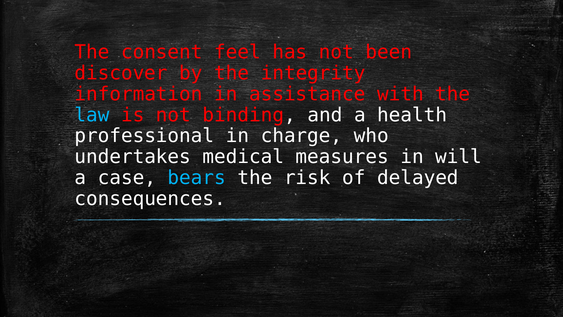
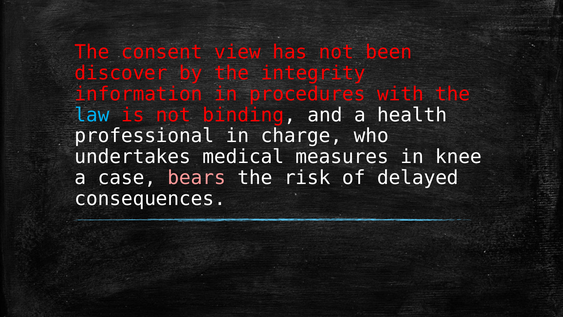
feel: feel -> view
assistance: assistance -> procedures
will: will -> knee
bears colour: light blue -> pink
